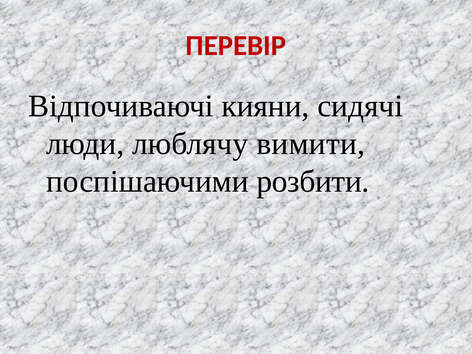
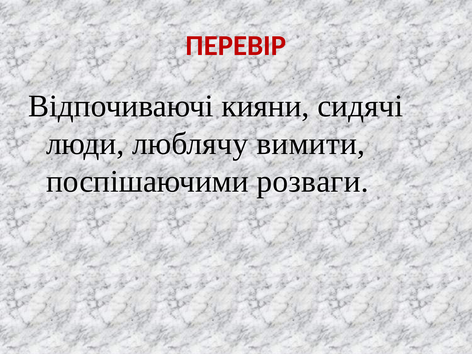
розбити: розбити -> розваги
